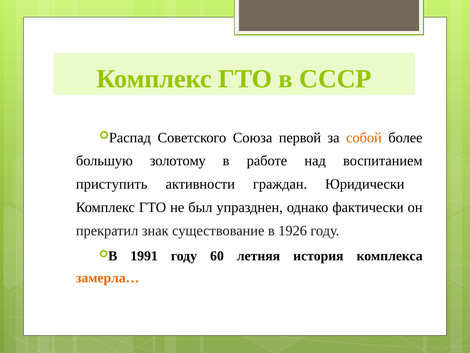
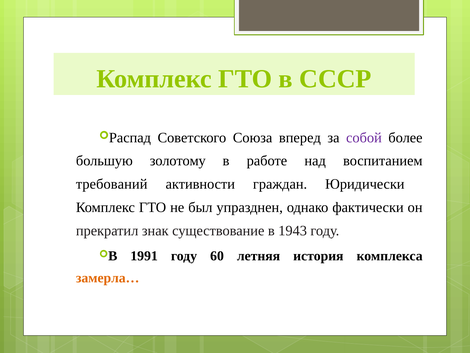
первой: первой -> вперед
собой colour: orange -> purple
приступить: приступить -> требований
1926: 1926 -> 1943
